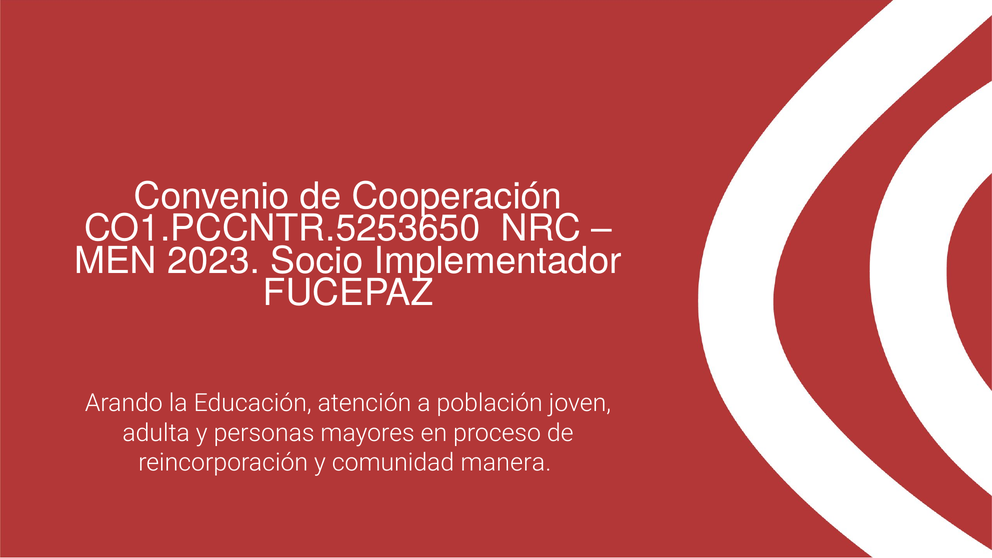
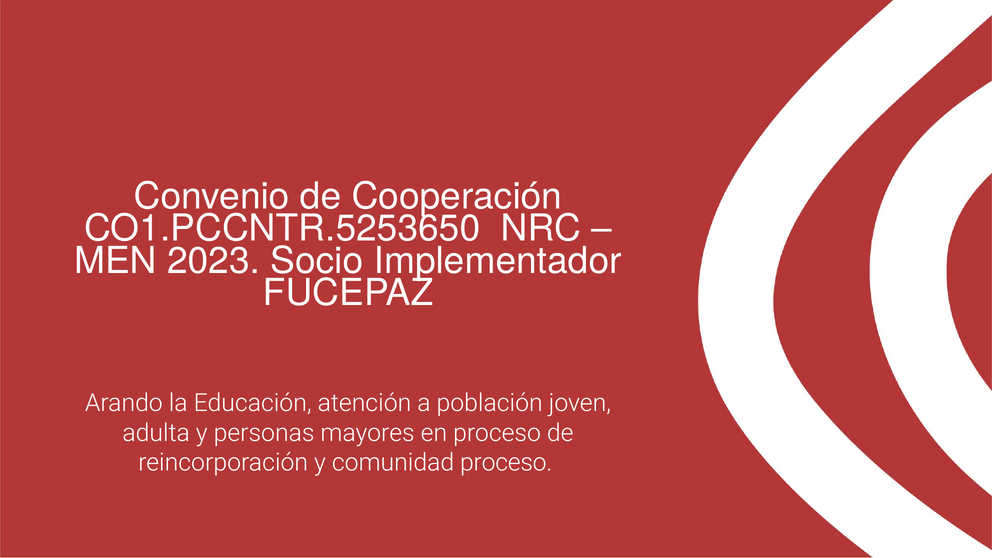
comunidad manera: manera -> proceso
